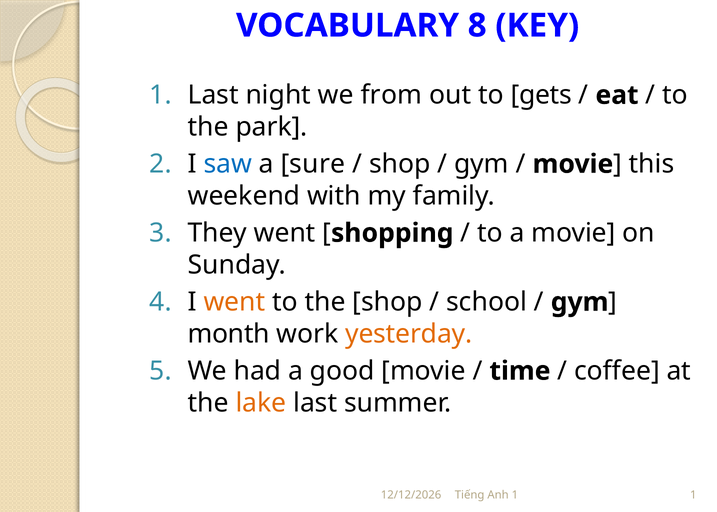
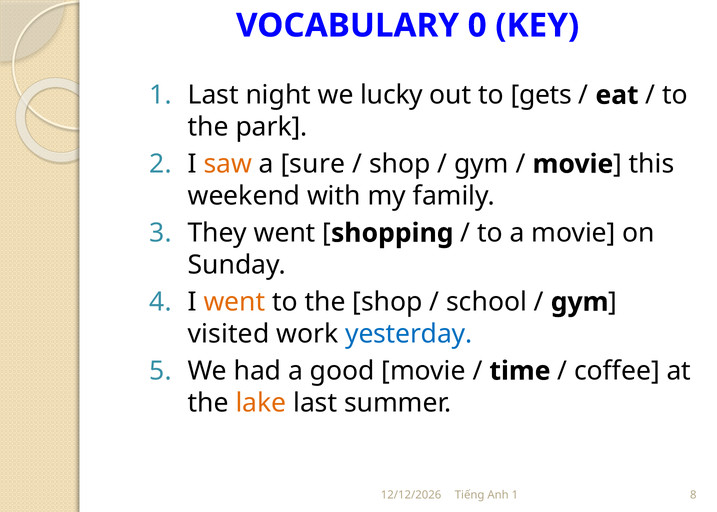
8: 8 -> 0
from: from -> lucky
saw colour: blue -> orange
month: month -> visited
yesterday colour: orange -> blue
1 1: 1 -> 8
